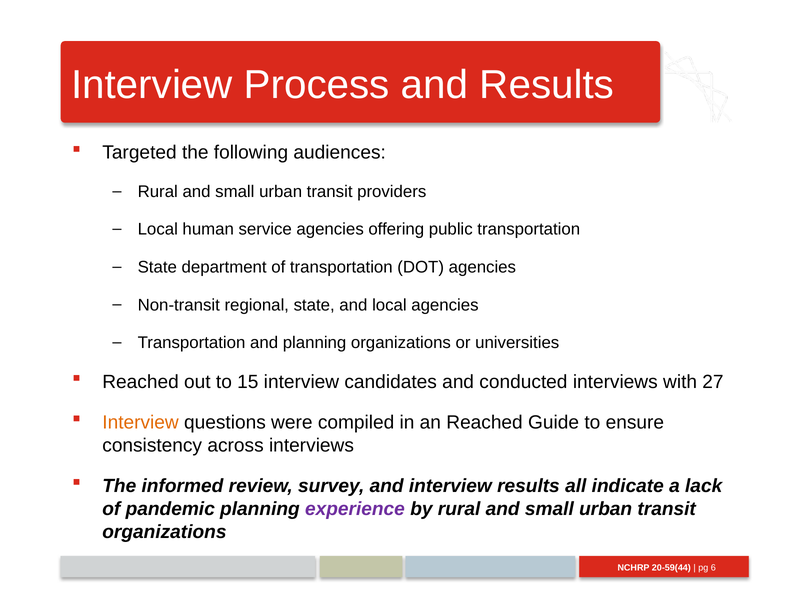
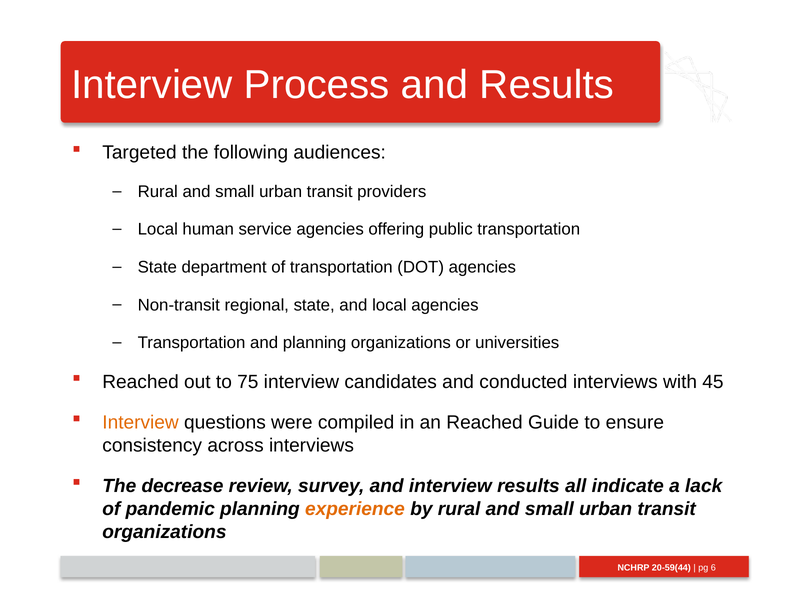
15: 15 -> 75
27: 27 -> 45
informed: informed -> decrease
experience colour: purple -> orange
